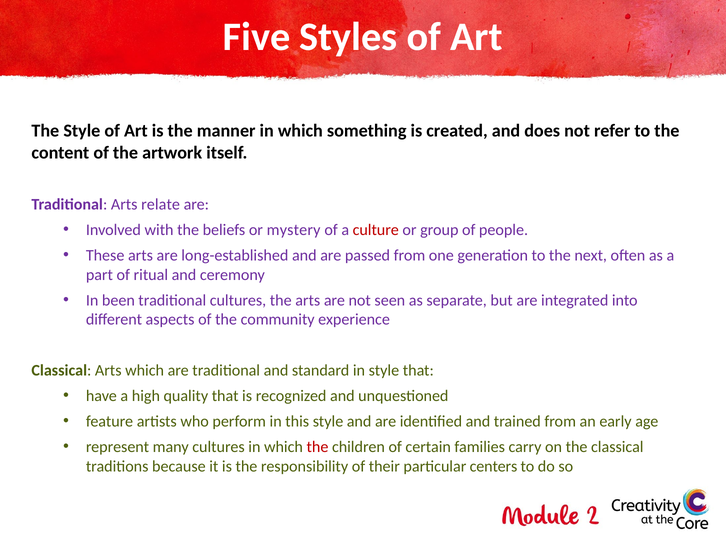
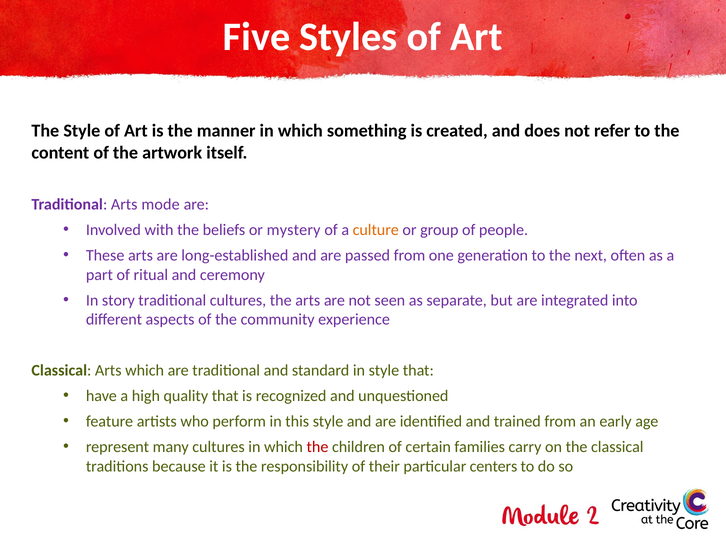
relate: relate -> mode
culture colour: red -> orange
been: been -> story
